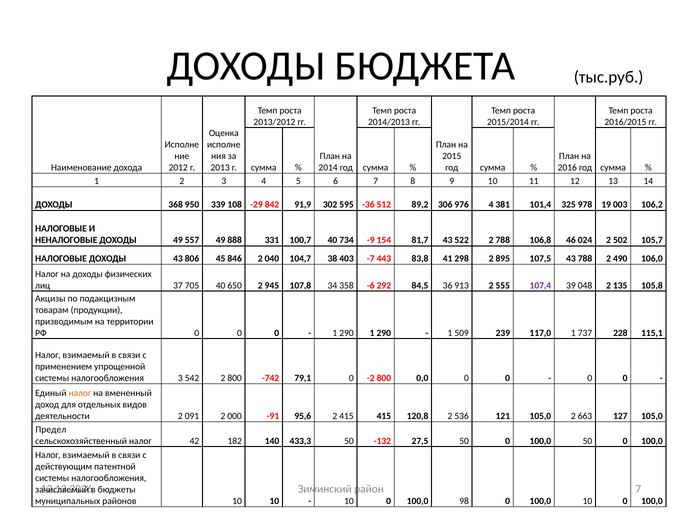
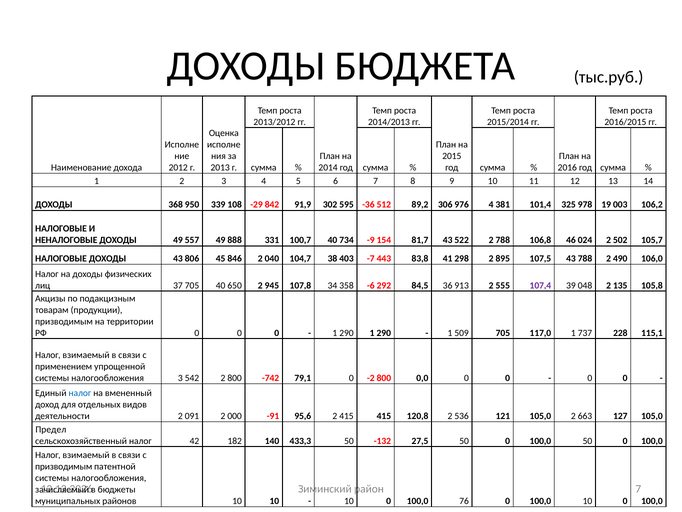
509 239: 239 -> 705
налог at (80, 393) colour: orange -> blue
действующим at (64, 466): действующим -> призводимым
98: 98 -> 76
